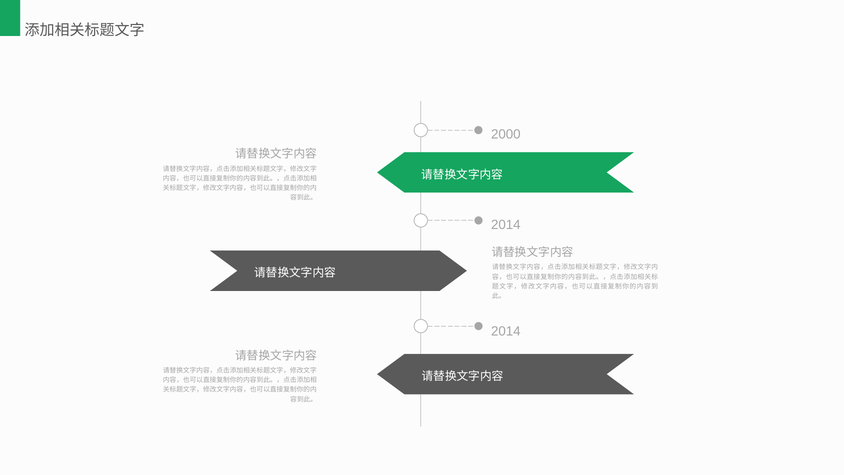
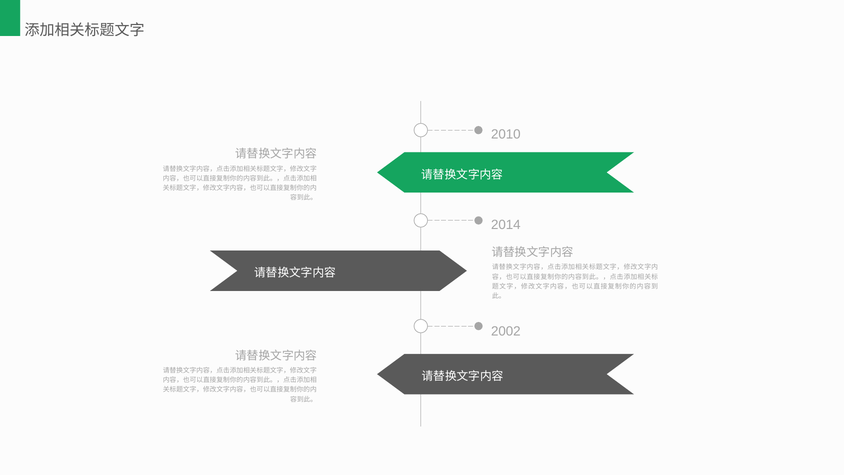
2000: 2000 -> 2010
2014 at (506, 331): 2014 -> 2002
